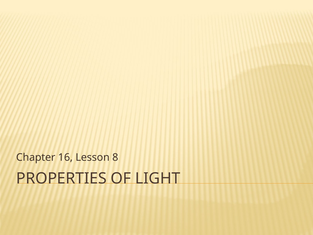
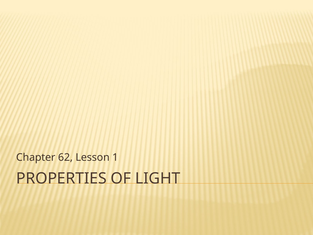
16: 16 -> 62
8: 8 -> 1
